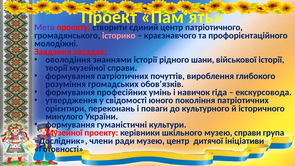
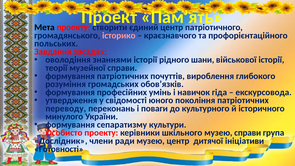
Мета colour: purple -> black
молодіжні: молодіжні -> польських
орієнтири: орієнтири -> переводу
гуманістичні: гуманістичні -> сепаратизму
Музейної at (64, 133): Музейної -> Особисто
